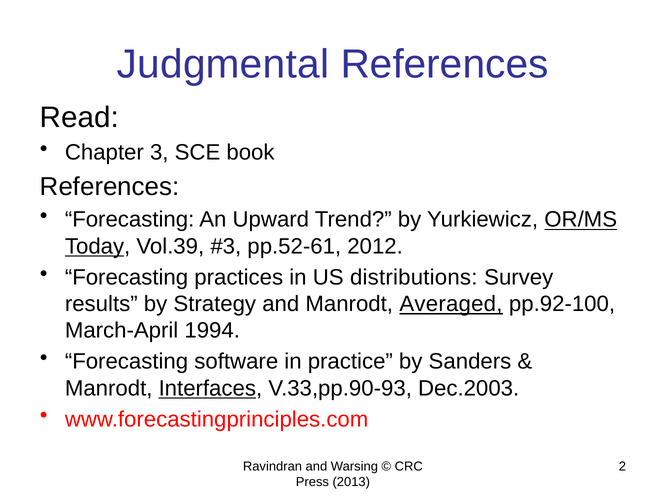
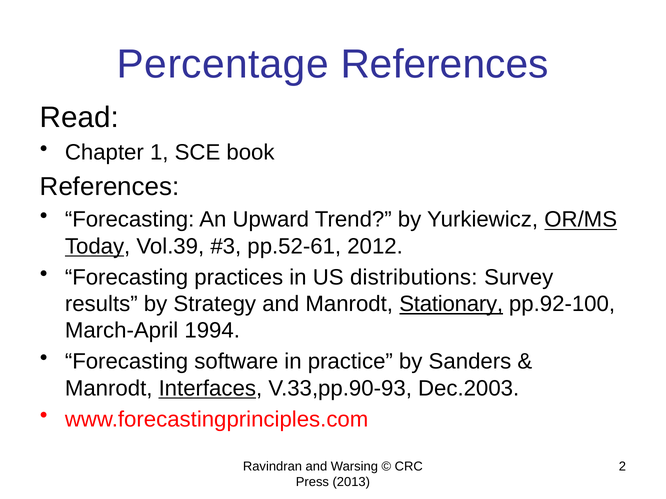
Judgmental: Judgmental -> Percentage
3: 3 -> 1
Averaged: Averaged -> Stationary
